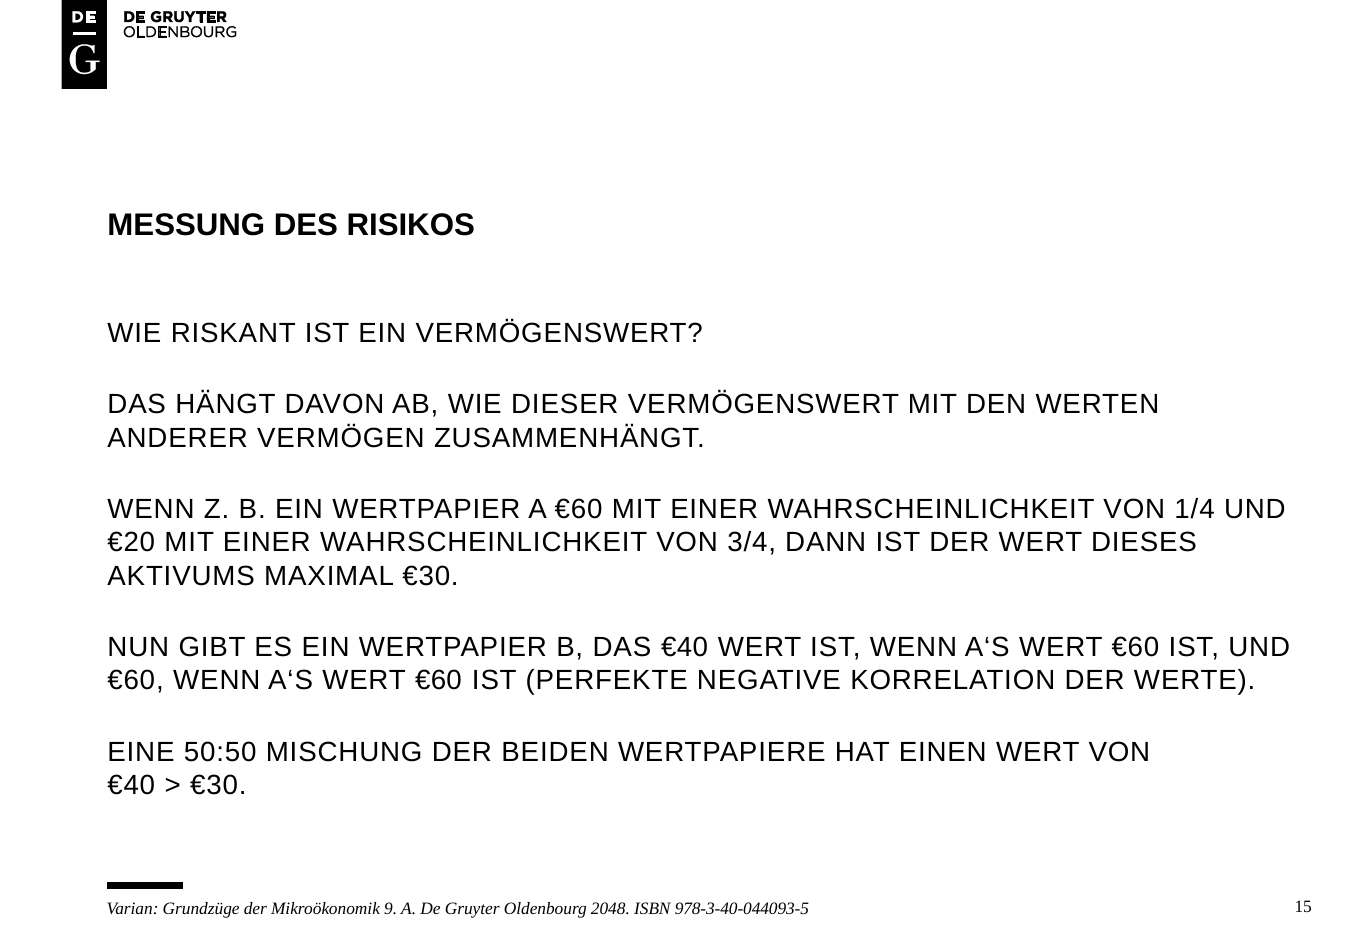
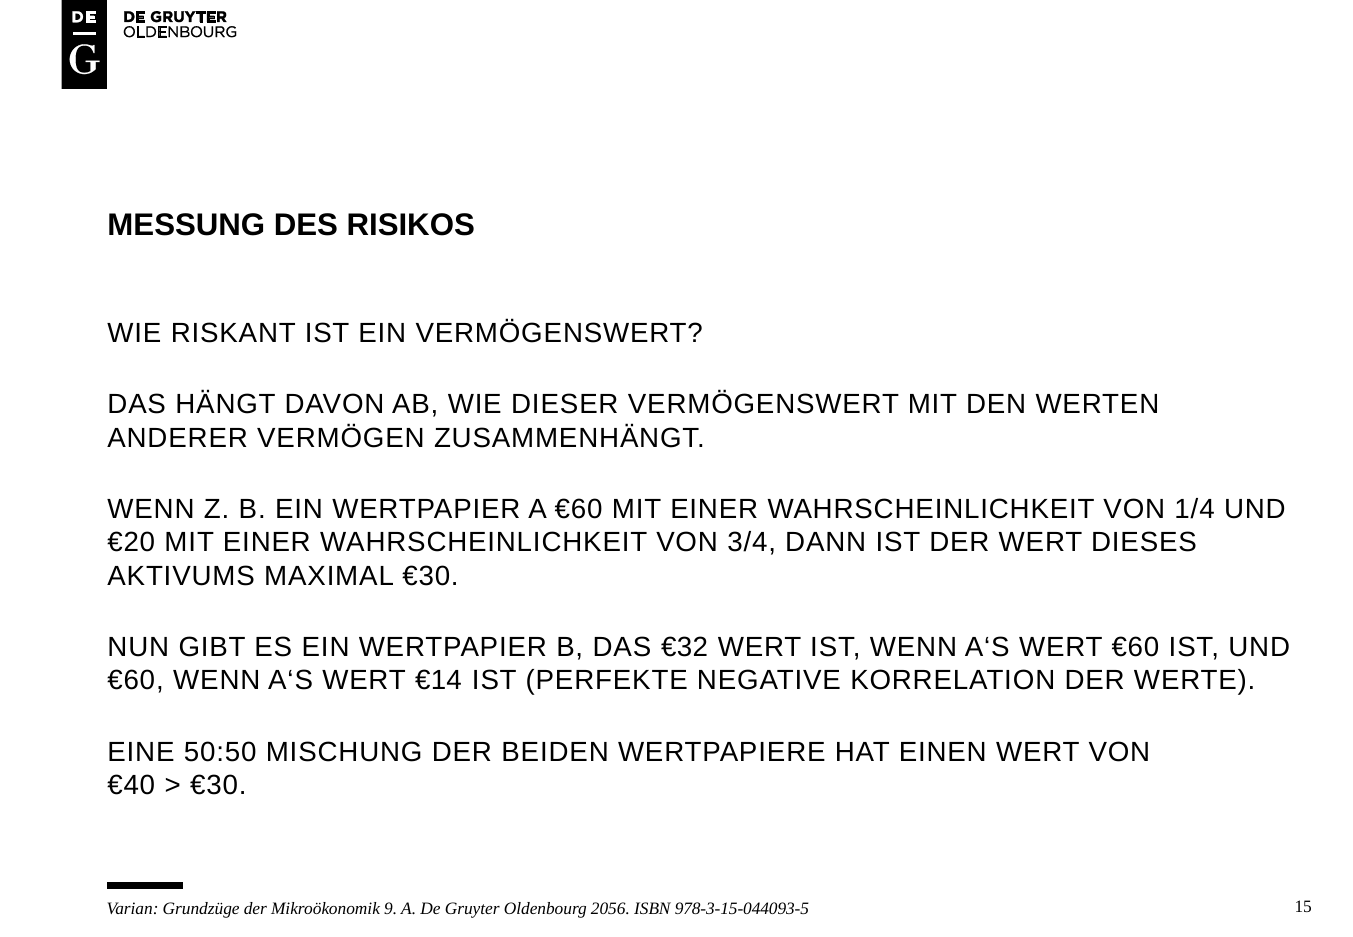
DAS €40: €40 -> €32
€60 at (439, 681): €60 -> €14
2048: 2048 -> 2056
978-3-40-044093-5: 978-3-40-044093-5 -> 978-3-15-044093-5
